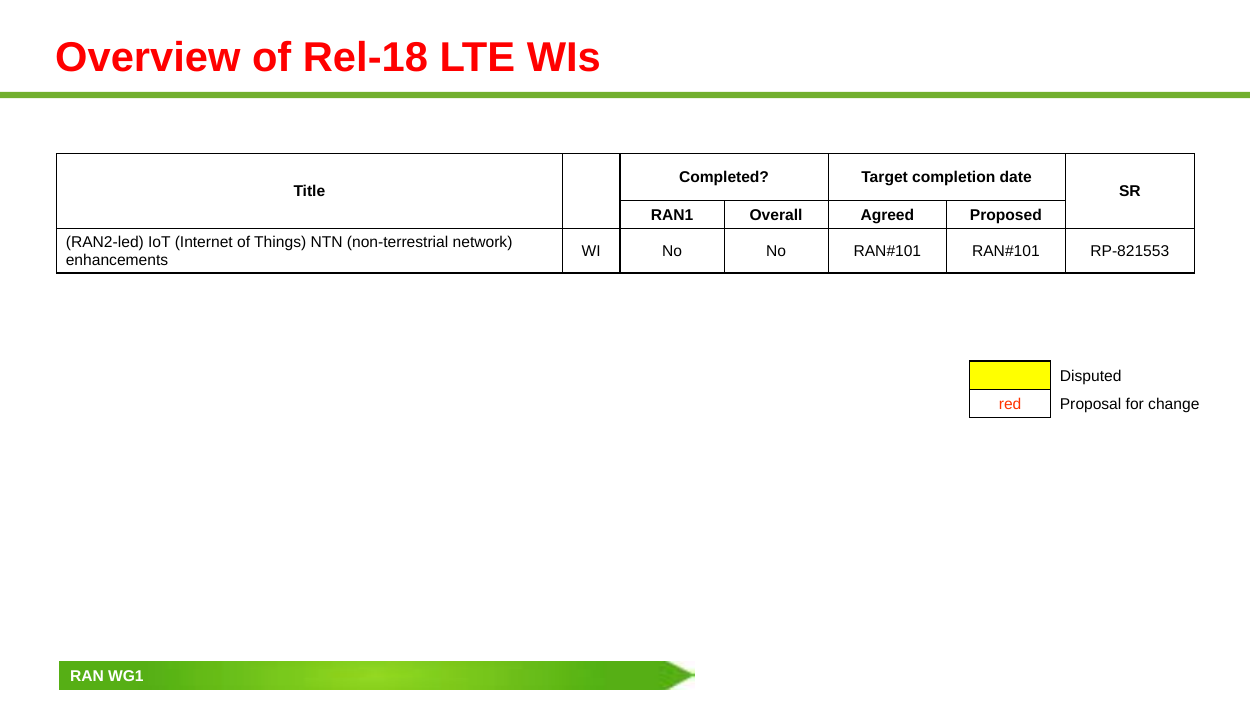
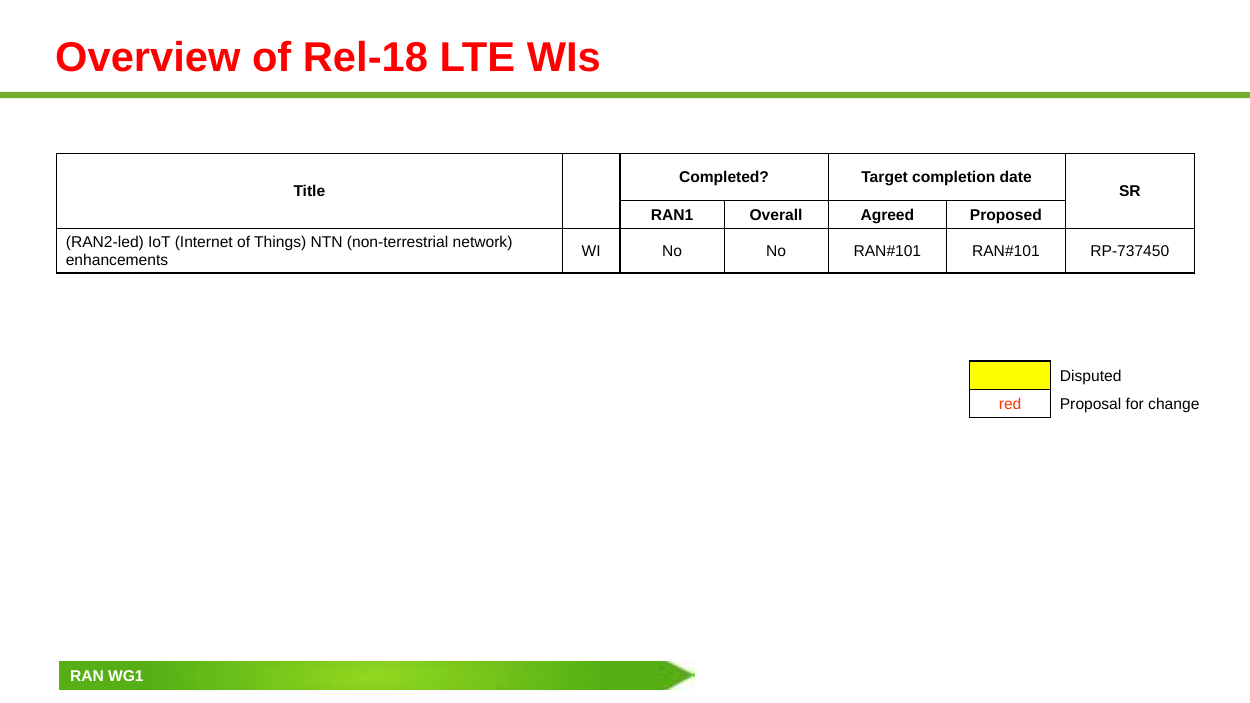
RP-821553: RP-821553 -> RP-737450
